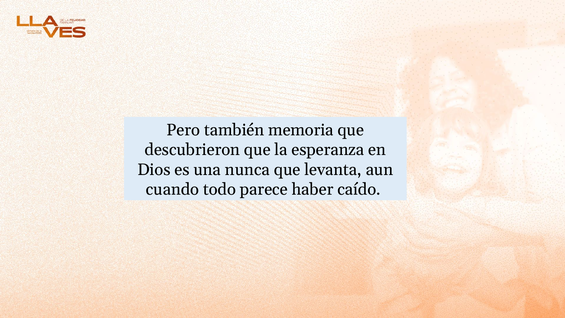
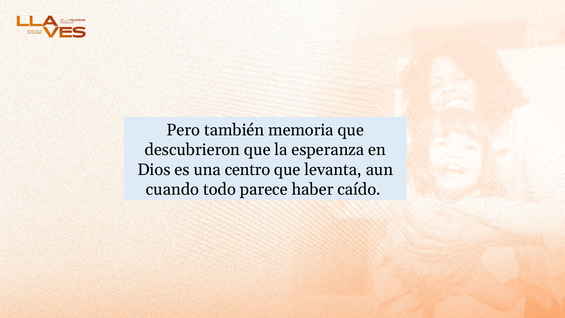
nunca: nunca -> centro
